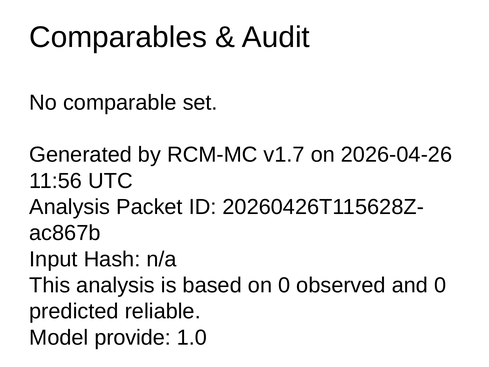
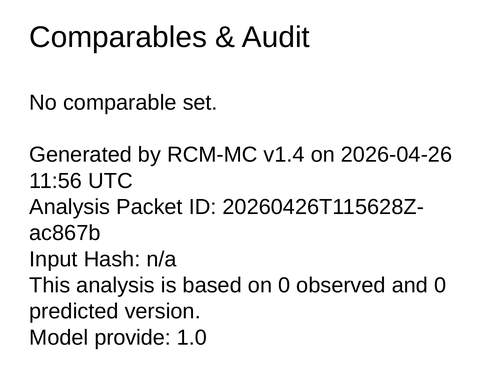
v1.7: v1.7 -> v1.4
reliable: reliable -> version
